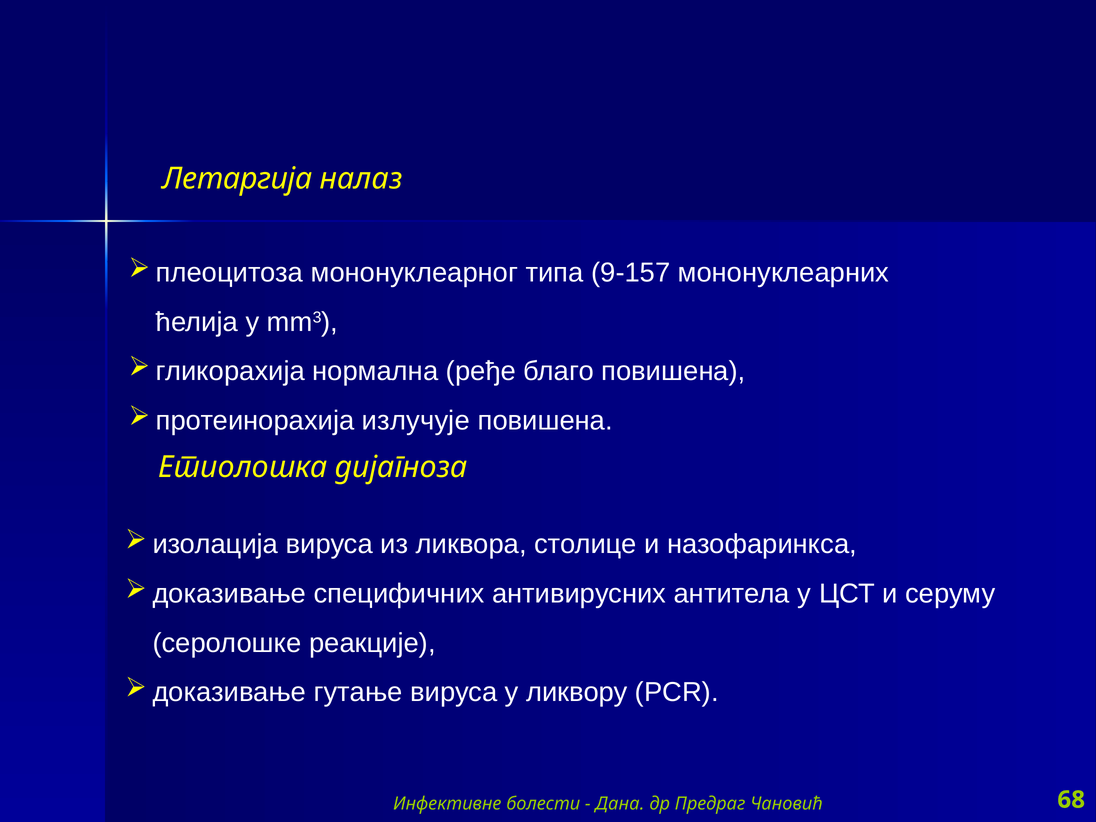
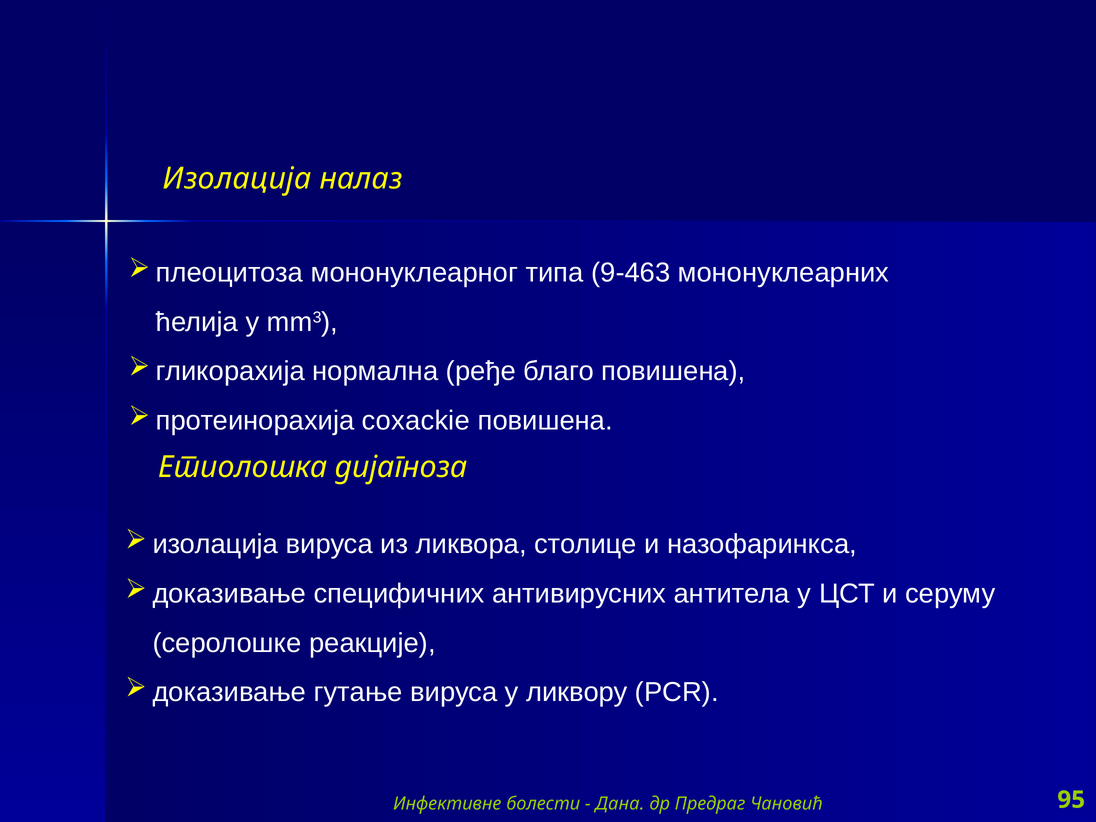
Летаргија: Летаргија -> Изолација
9-157: 9-157 -> 9-463
излучује: излучује -> coxackie
68: 68 -> 95
